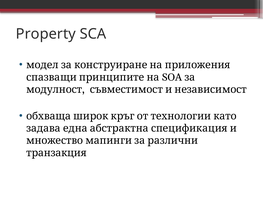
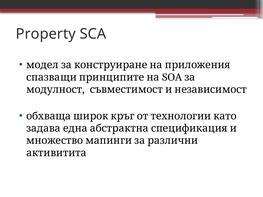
транзакция: транзакция -> активитита
